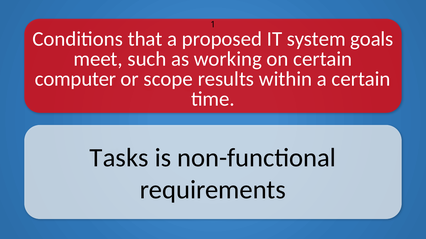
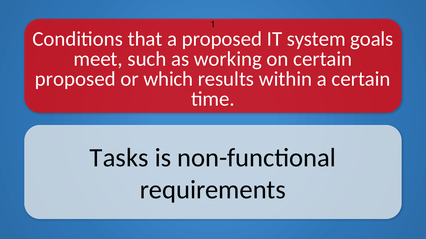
computer at (76, 79): computer -> proposed
scope: scope -> which
